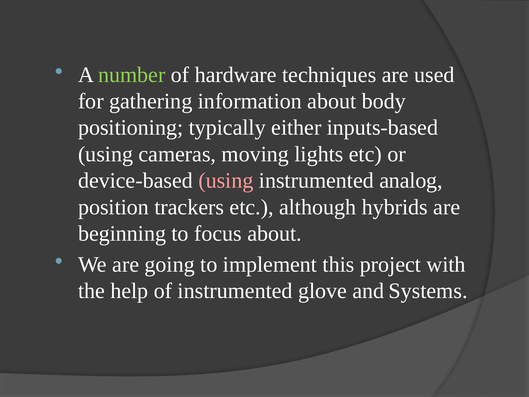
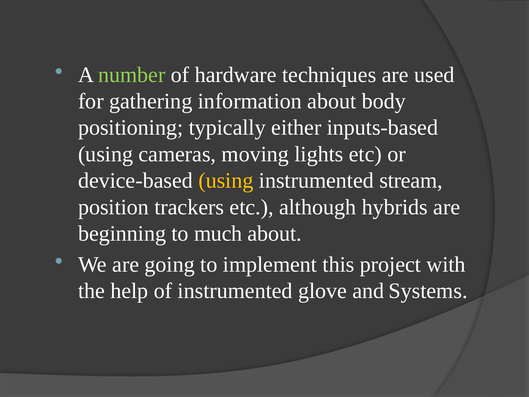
using at (226, 180) colour: pink -> yellow
analog: analog -> stream
focus: focus -> much
